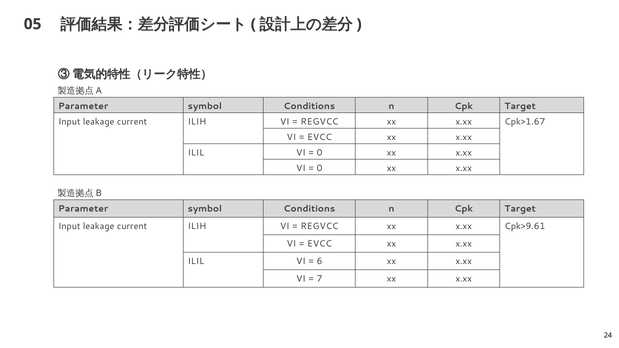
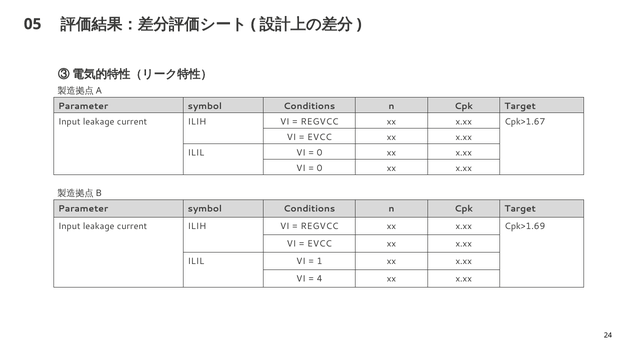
Cpk>9.61: Cpk>9.61 -> Cpk>1.69
6: 6 -> 1
7: 7 -> 4
